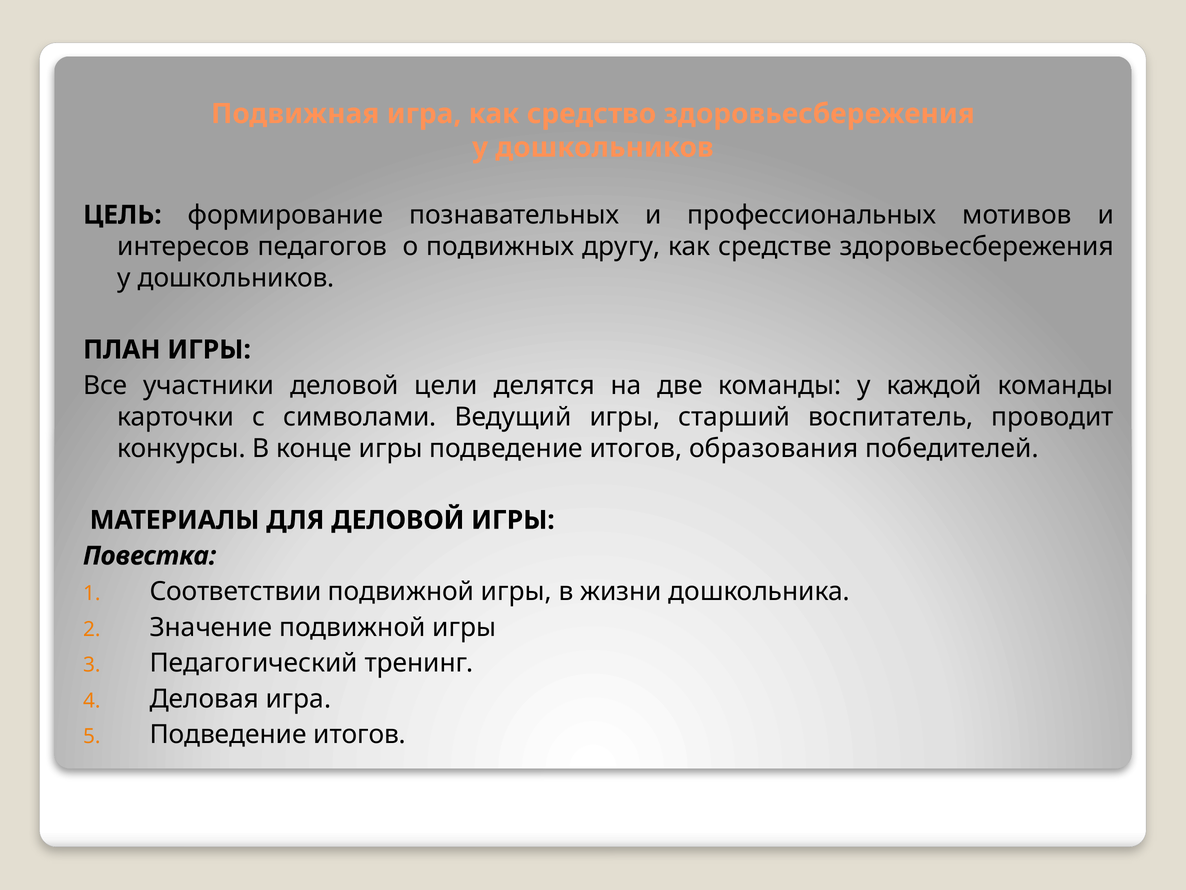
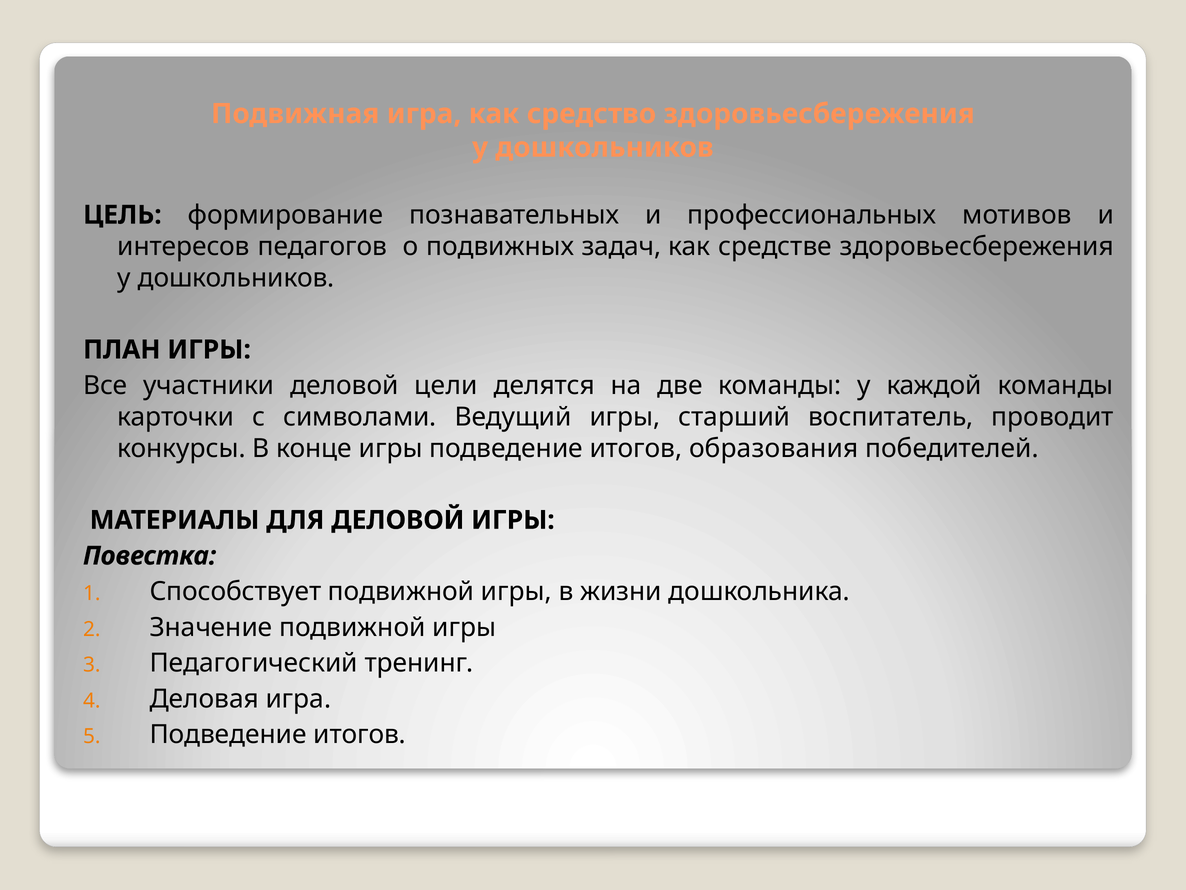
другу: другу -> задач
Соответствии: Соответствии -> Способствует
